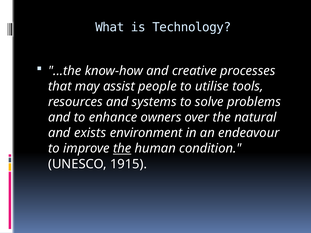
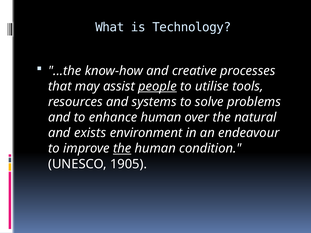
people underline: none -> present
enhance owners: owners -> human
1915: 1915 -> 1905
